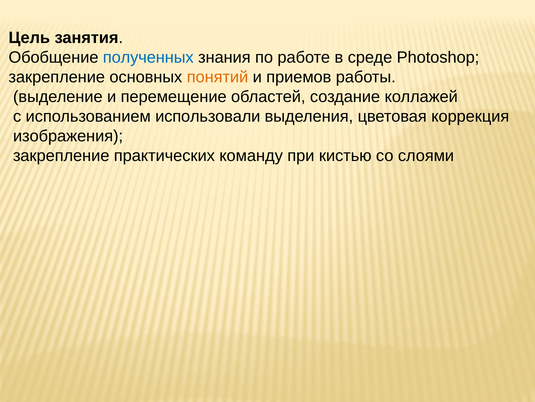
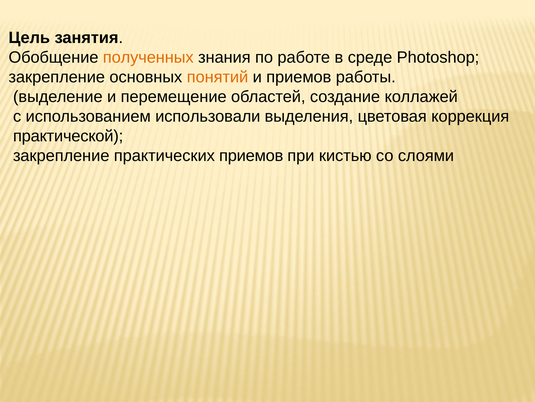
полученных colour: blue -> orange
изображения: изображения -> практической
практических команду: команду -> приемов
